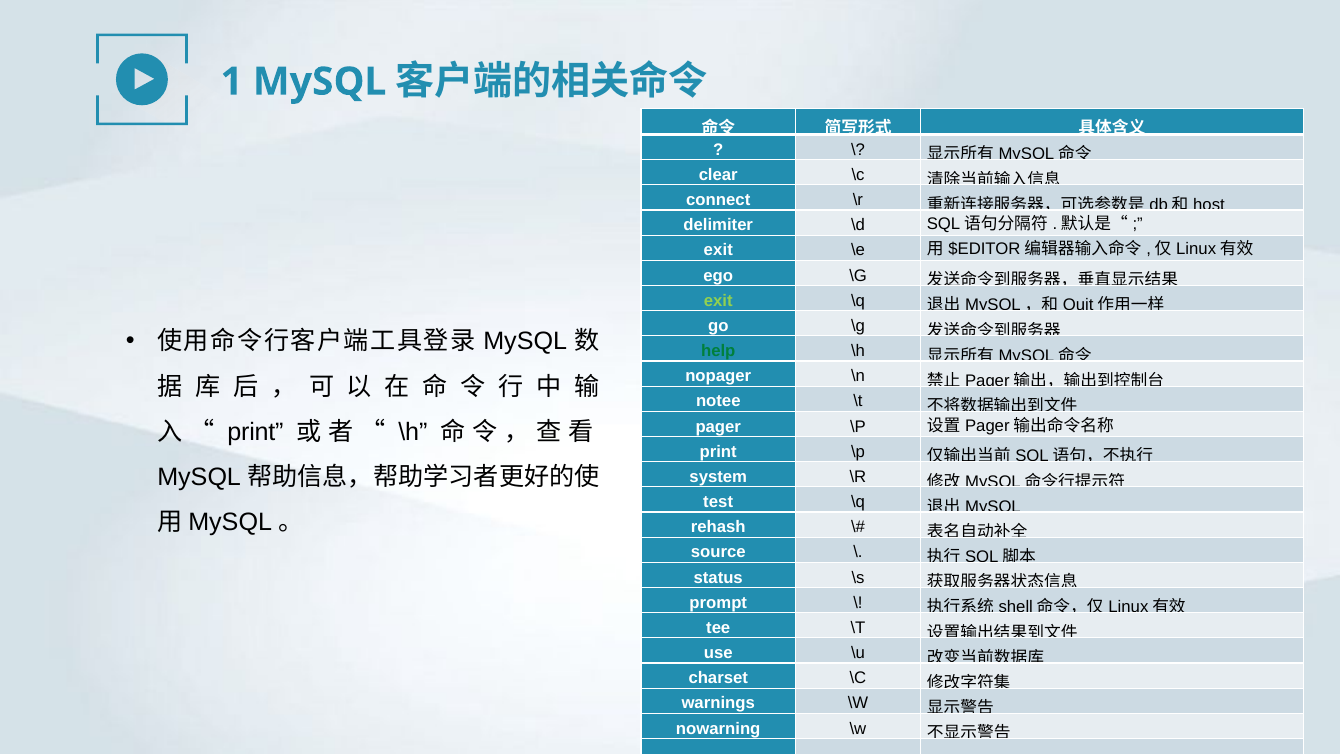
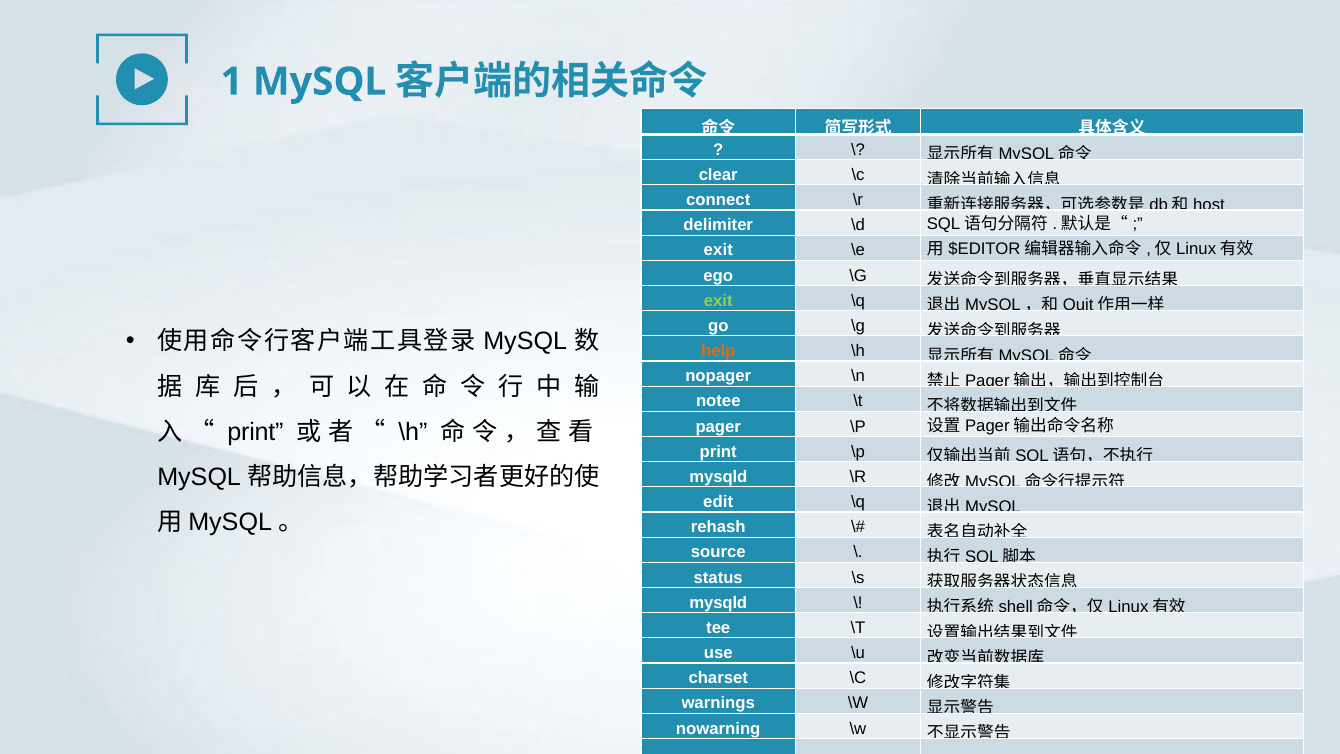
help colour: green -> orange
system at (718, 477): system -> mysqld
test: test -> edit
prompt at (718, 603): prompt -> mysqld
